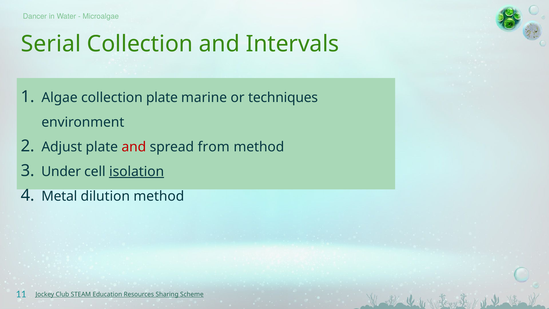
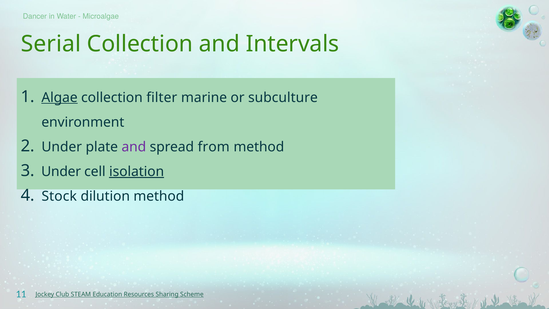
Algae underline: none -> present
collection plate: plate -> filter
techniques: techniques -> subculture
Adjust at (62, 147): Adjust -> Under
and at (134, 147) colour: red -> purple
Metal: Metal -> Stock
